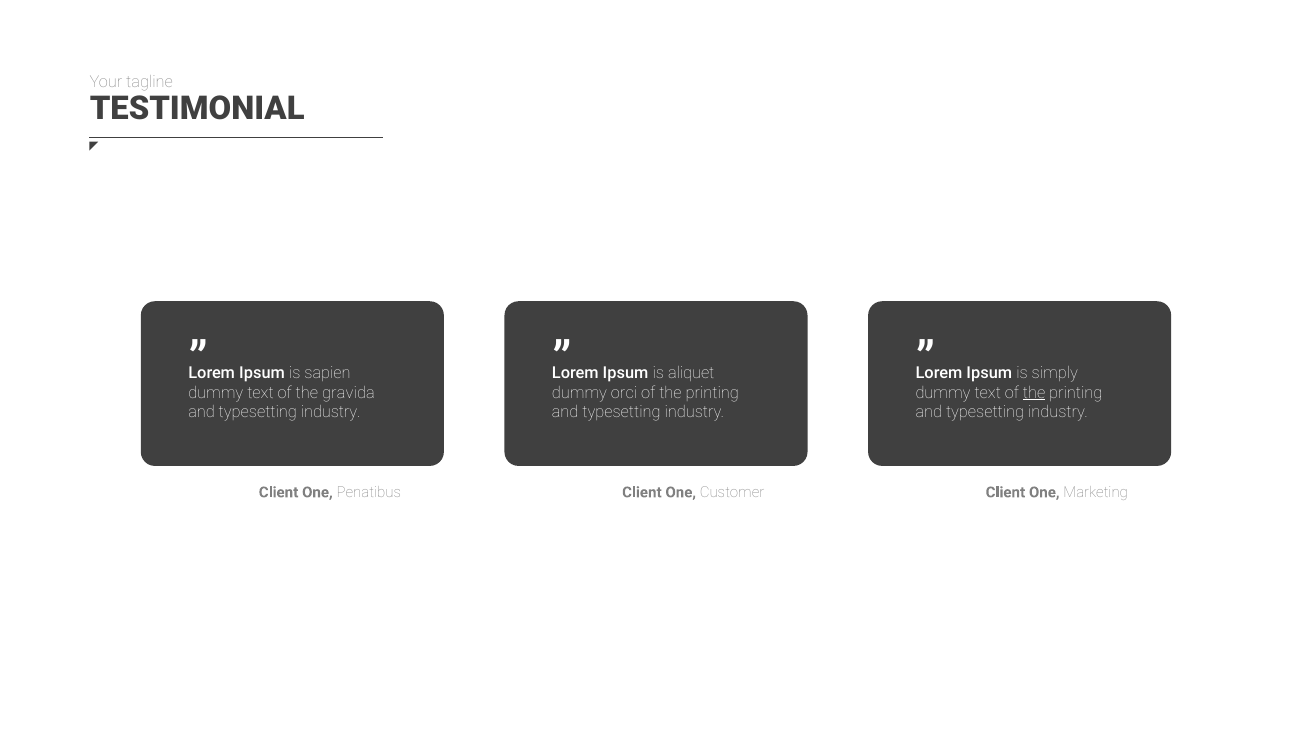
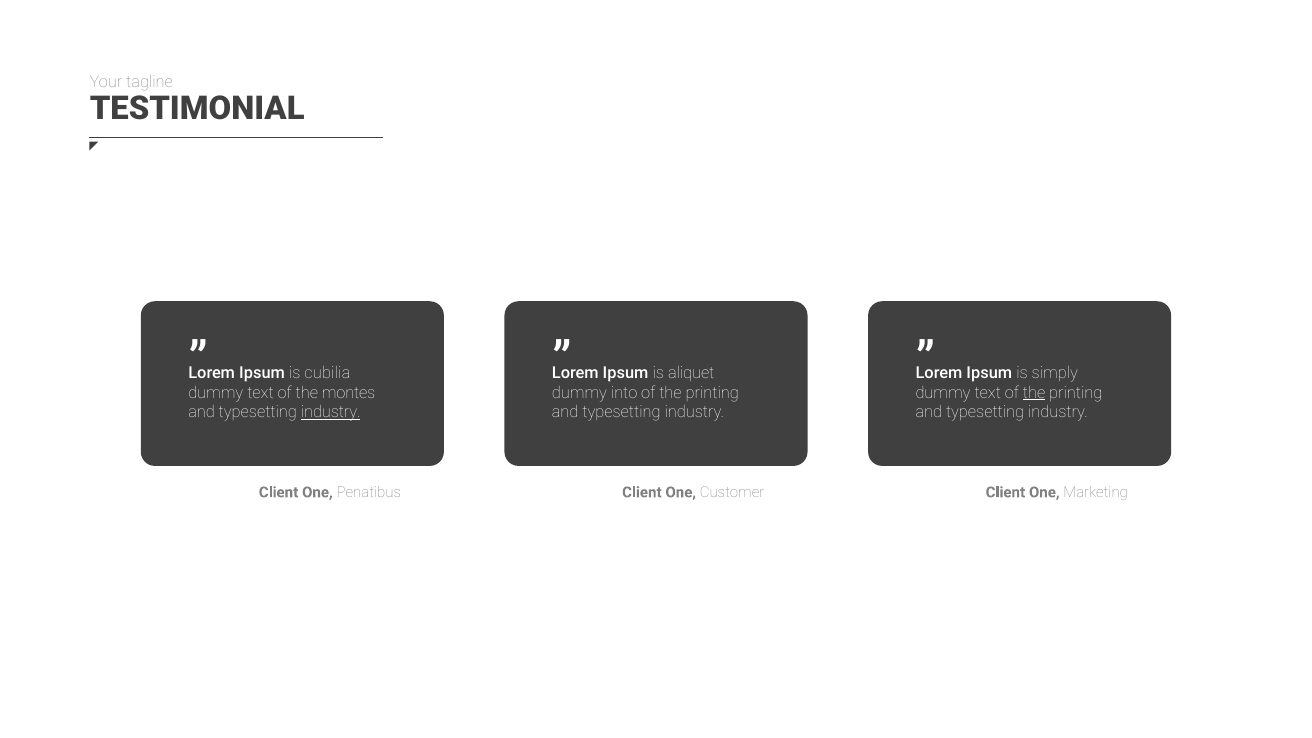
sapien: sapien -> cubilia
gravida: gravida -> montes
orci: orci -> into
industry at (331, 412) underline: none -> present
